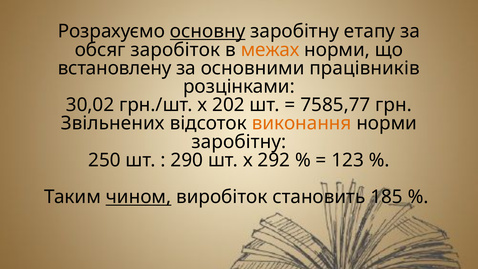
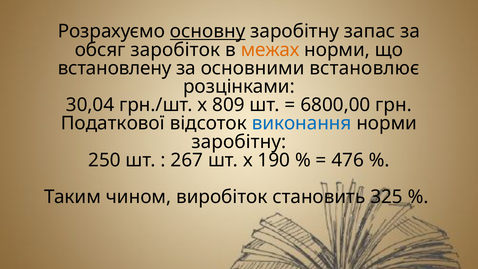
етапу: етапу -> запас
працівників: працівників -> встановлює
30,02: 30,02 -> 30,04
202: 202 -> 809
7585,77: 7585,77 -> 6800,00
Звільнених: Звільнених -> Податкової
виконання colour: orange -> blue
290: 290 -> 267
292: 292 -> 190
123: 123 -> 476
чином underline: present -> none
185: 185 -> 325
